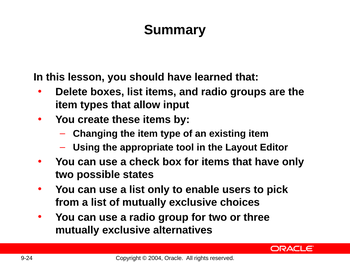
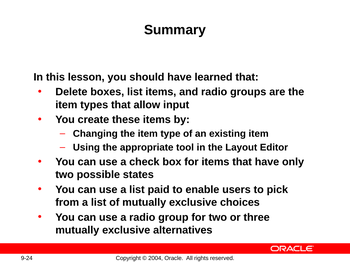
list only: only -> paid
